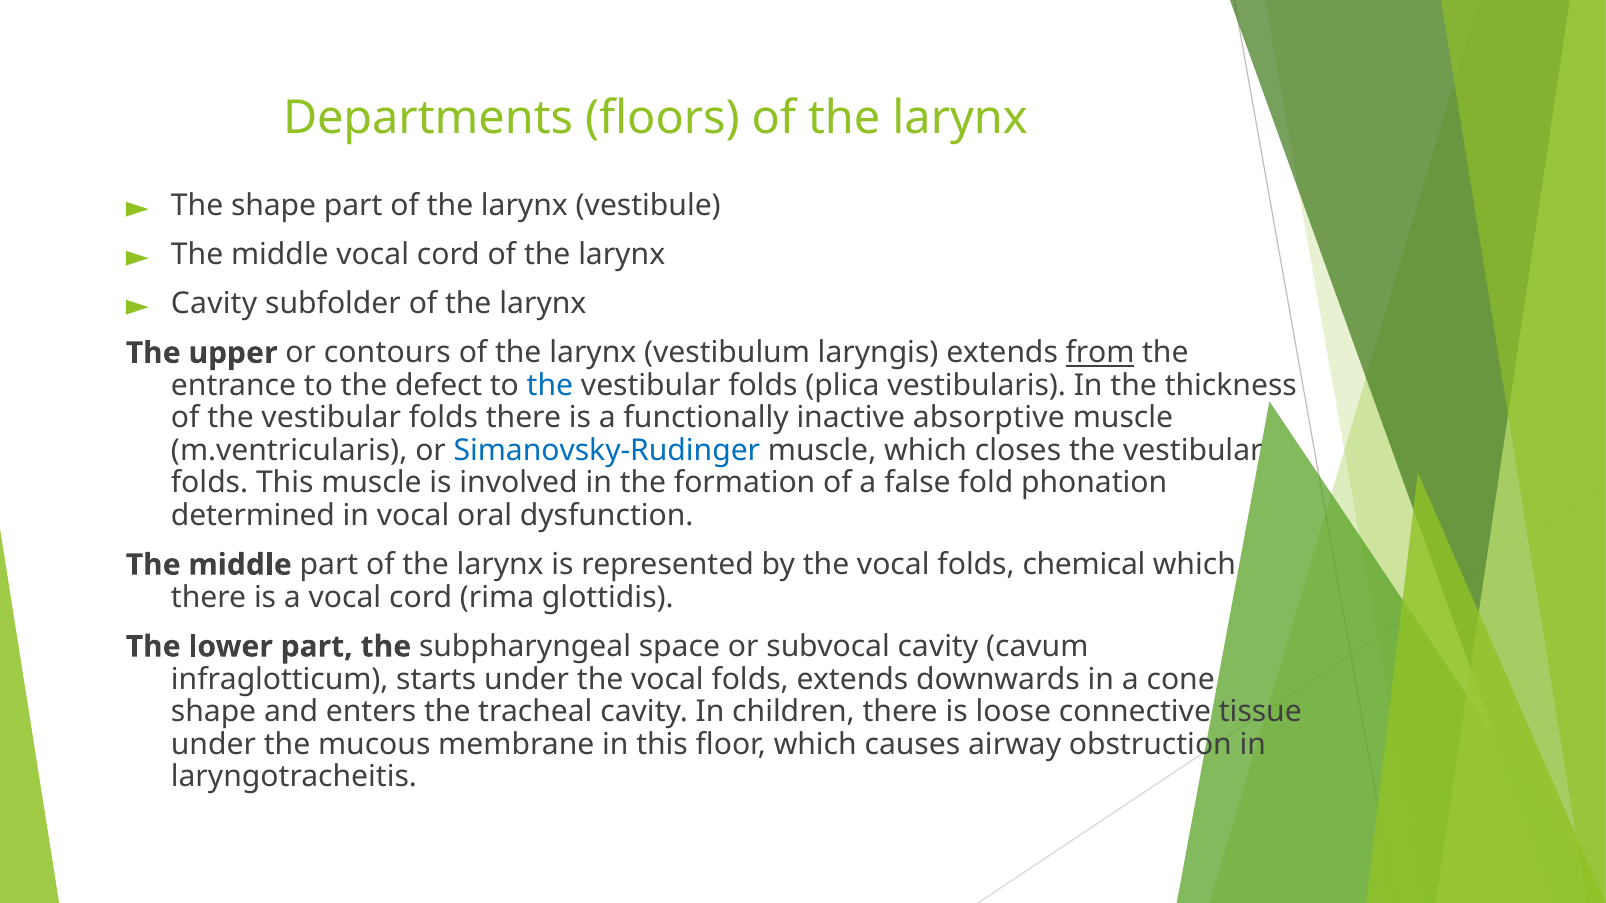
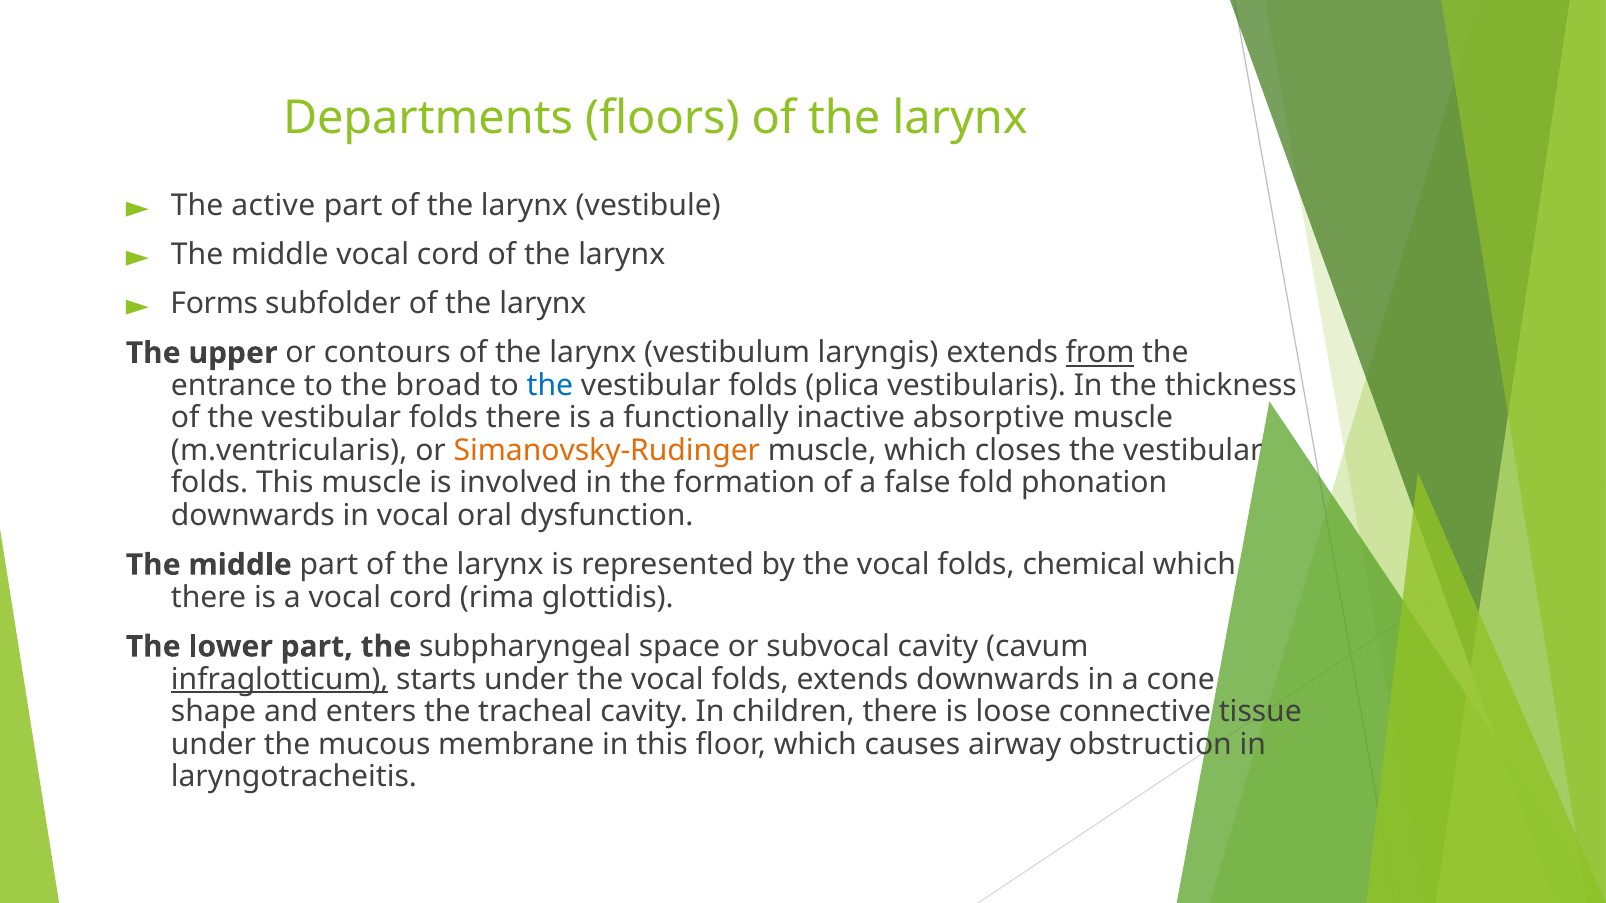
The shape: shape -> active
Cavity at (214, 304): Cavity -> Forms
defect: defect -> broad
Simanovsky-Rudinger colour: blue -> orange
determined at (253, 516): determined -> downwards
infraglotticum underline: none -> present
